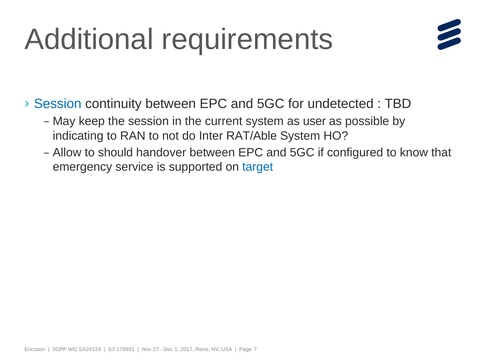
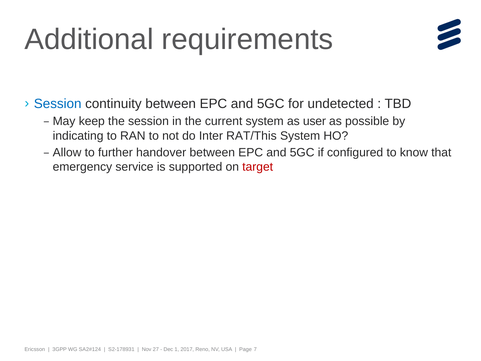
RAT/Able: RAT/Able -> RAT/This
should: should -> further
target colour: blue -> red
